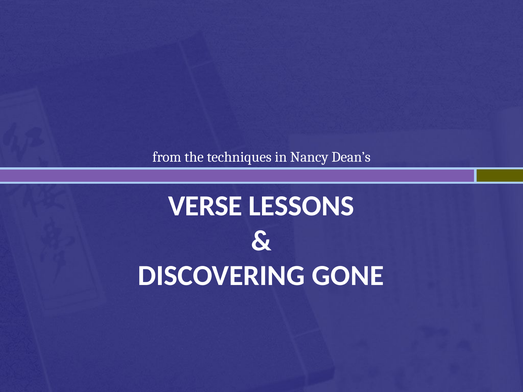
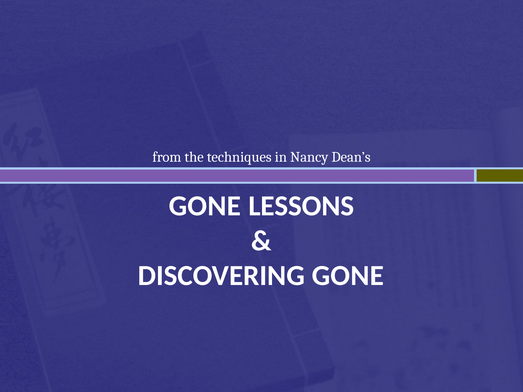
VERSE at (205, 206): VERSE -> GONE
